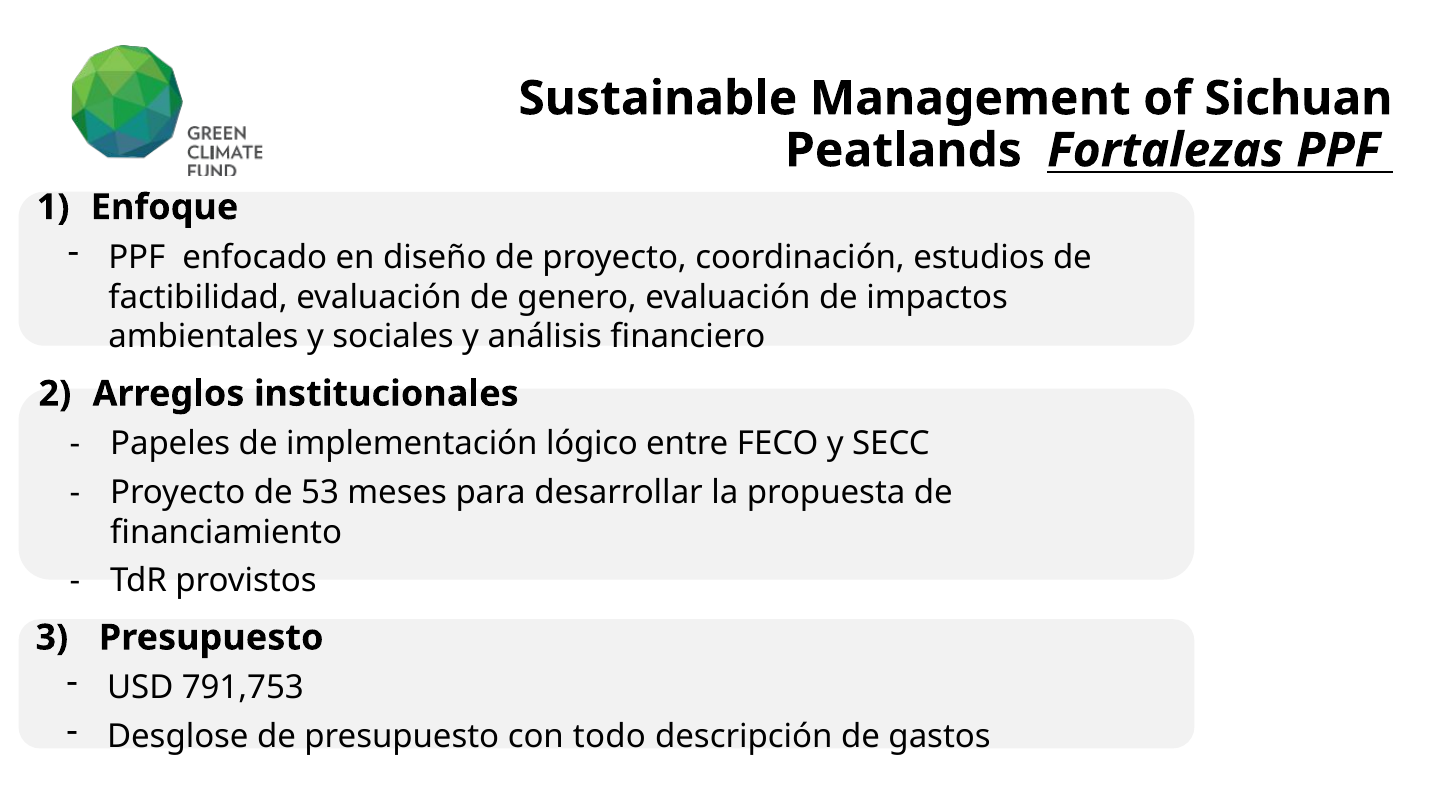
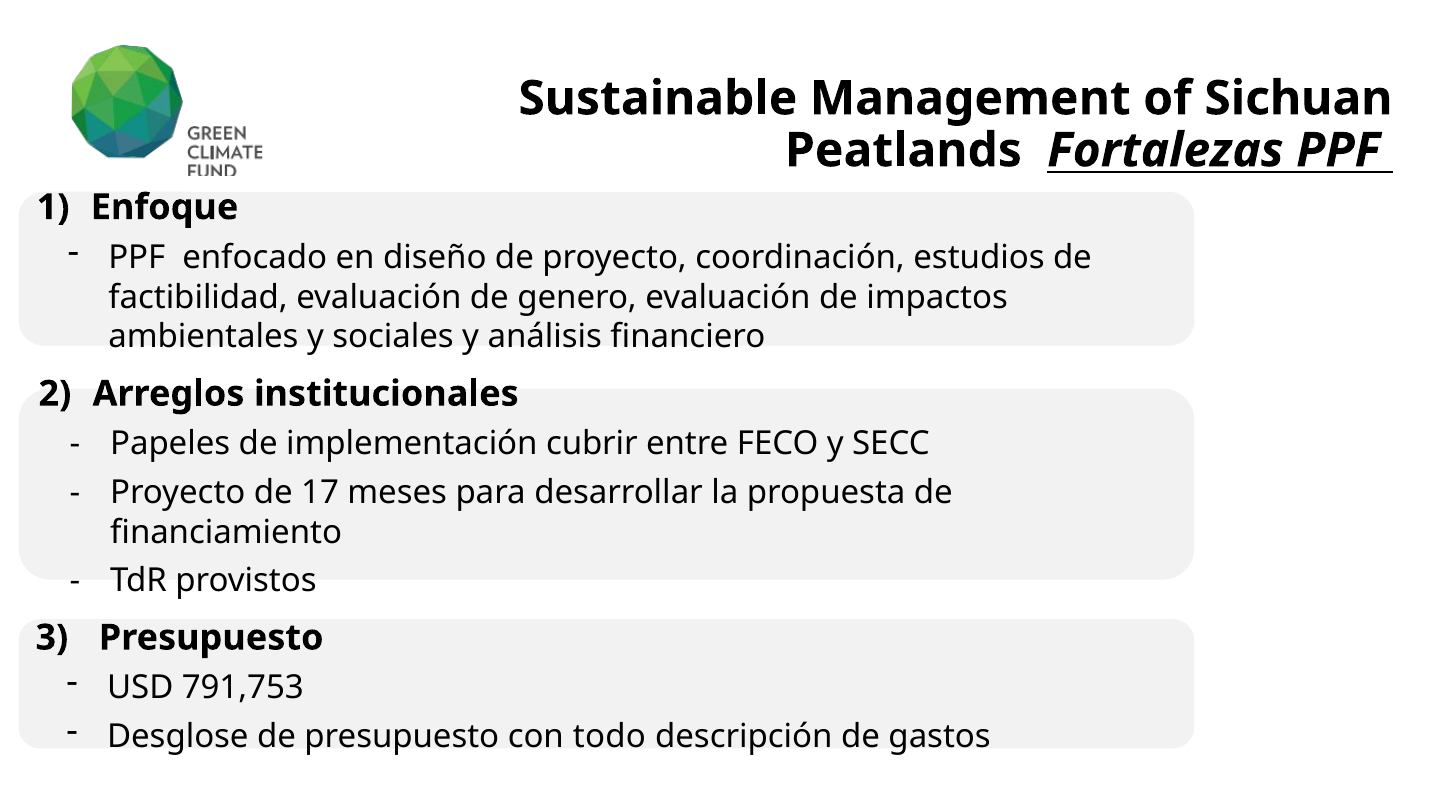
lógico: lógico -> cubrir
53: 53 -> 17
